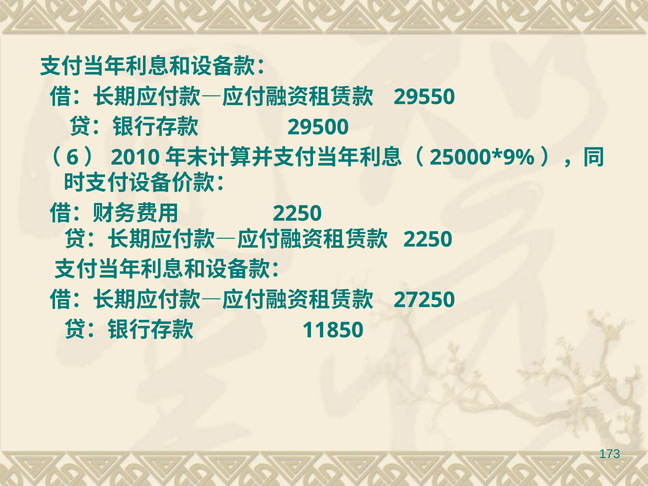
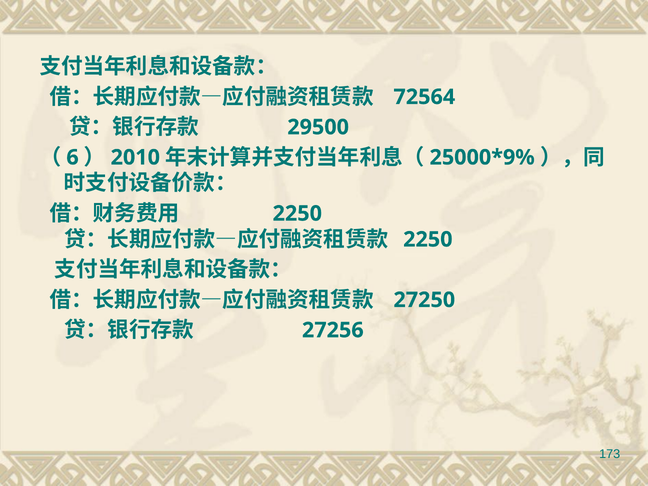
29550: 29550 -> 72564
11850: 11850 -> 27256
